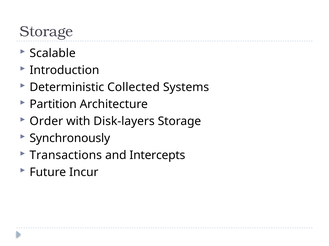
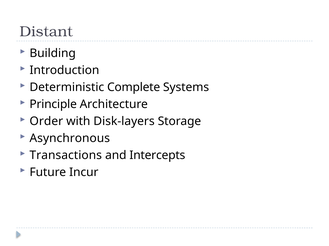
Storage at (46, 32): Storage -> Distant
Scalable: Scalable -> Building
Collected: Collected -> Complete
Partition: Partition -> Principle
Synchronously: Synchronously -> Asynchronous
